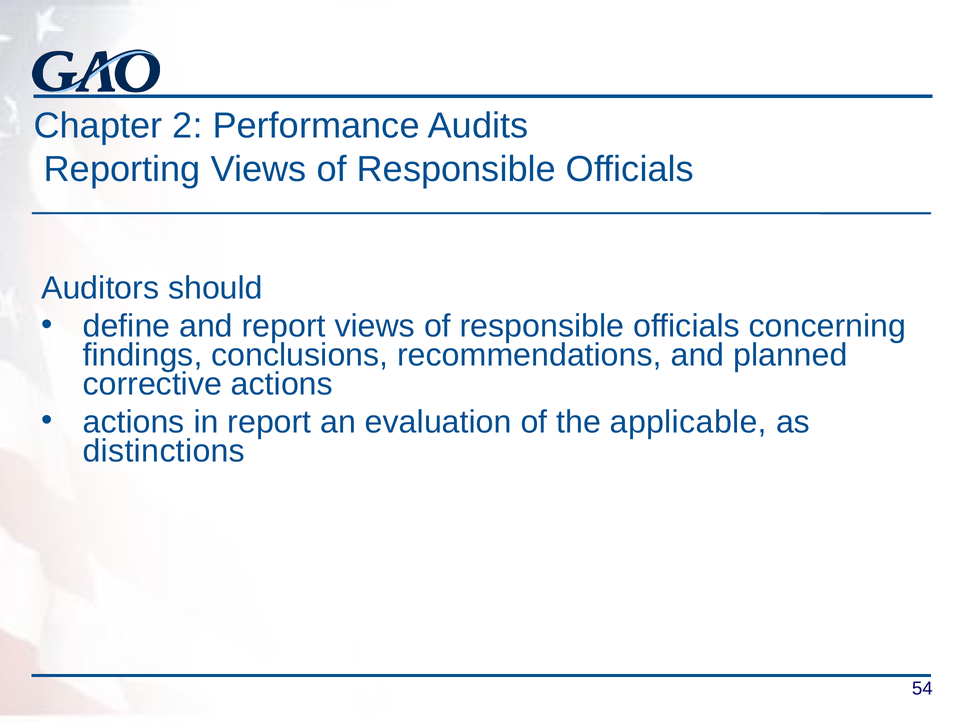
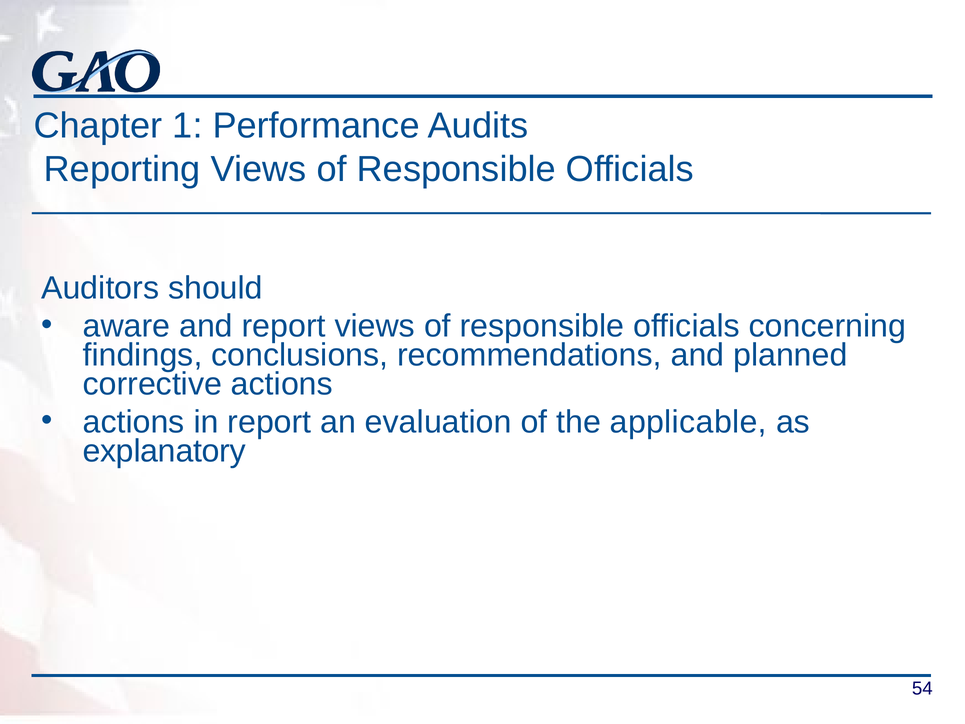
2: 2 -> 1
define: define -> aware
distinctions: distinctions -> explanatory
